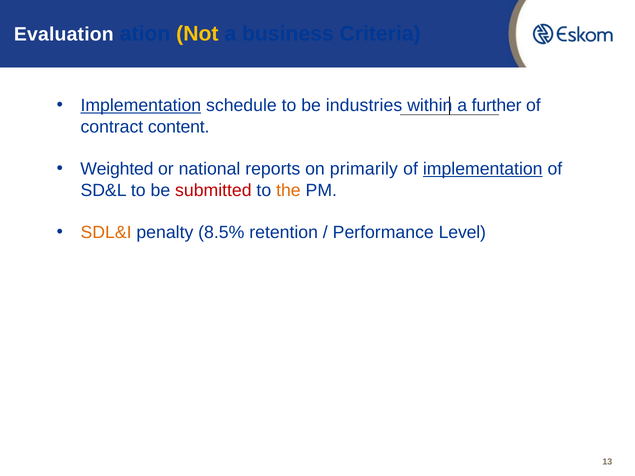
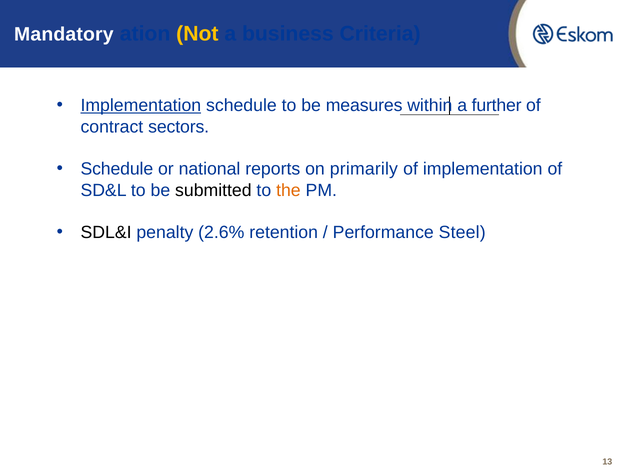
Evaluation: Evaluation -> Mandatory
industries: industries -> measures
content: content -> sectors
Weighted at (117, 169): Weighted -> Schedule
implementation at (483, 169) underline: present -> none
submitted colour: red -> black
SDL&I colour: orange -> black
8.5%: 8.5% -> 2.6%
Level: Level -> Steel
